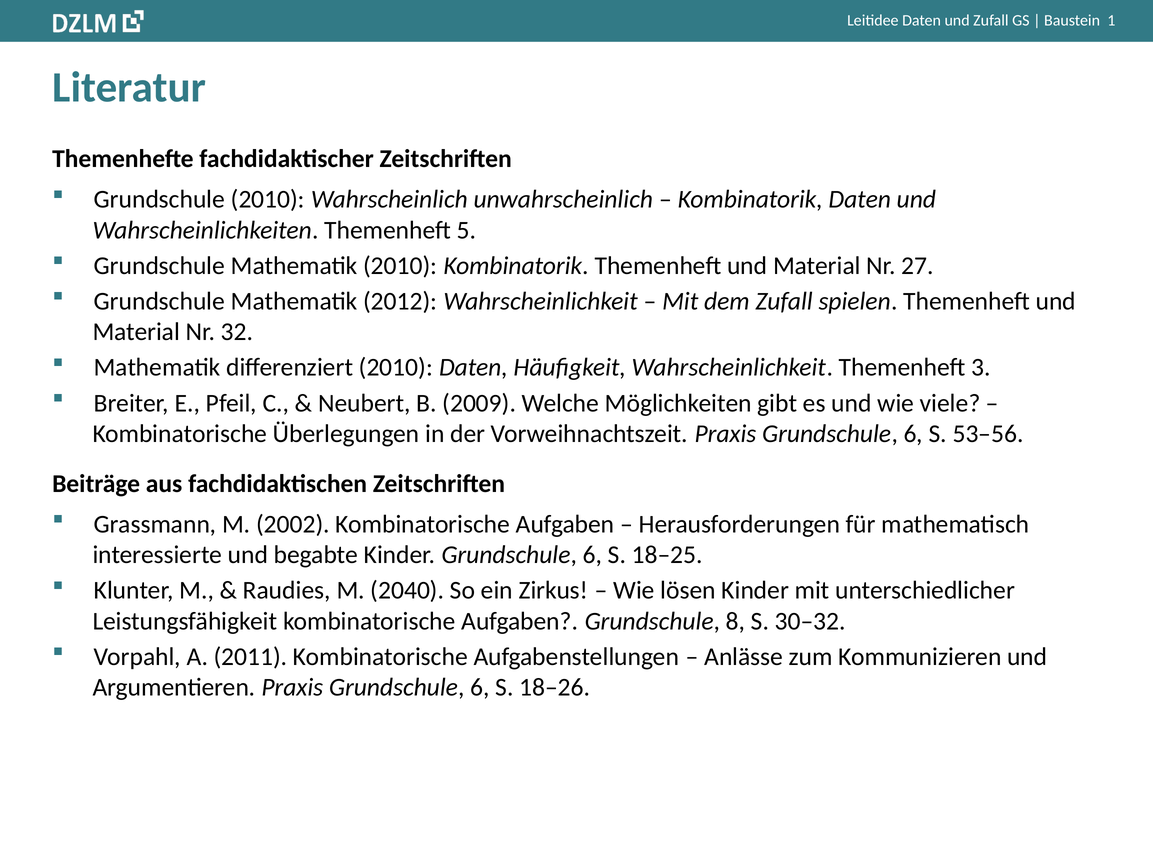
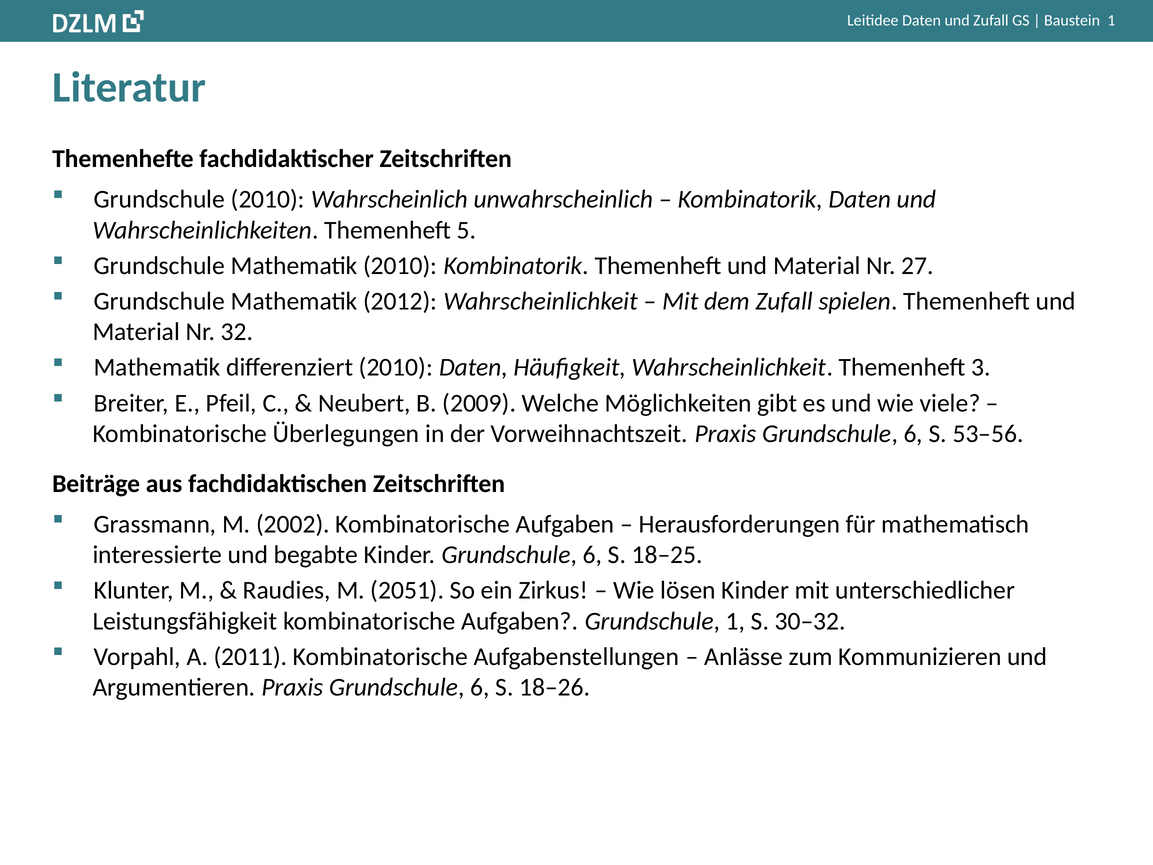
2040: 2040 -> 2051
Grundschule 8: 8 -> 1
